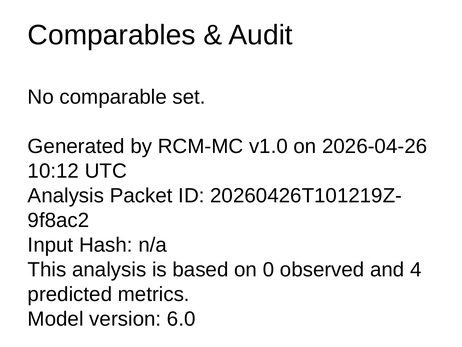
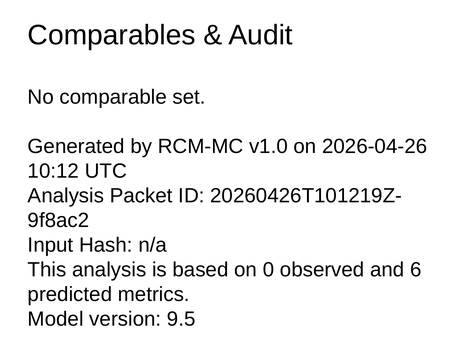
4: 4 -> 6
6.0: 6.0 -> 9.5
